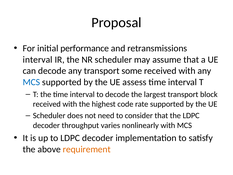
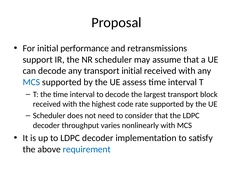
interval at (38, 59): interval -> support
transport some: some -> initial
requirement colour: orange -> blue
